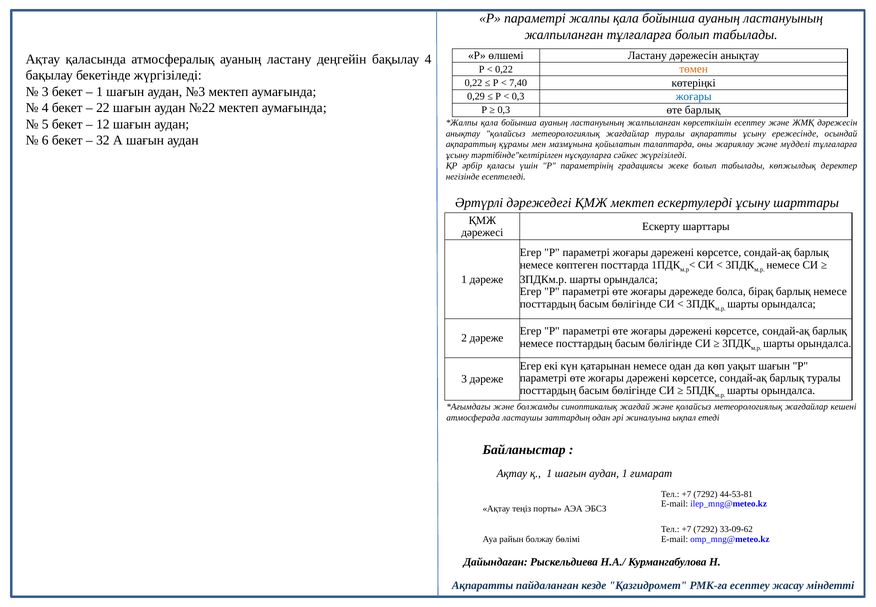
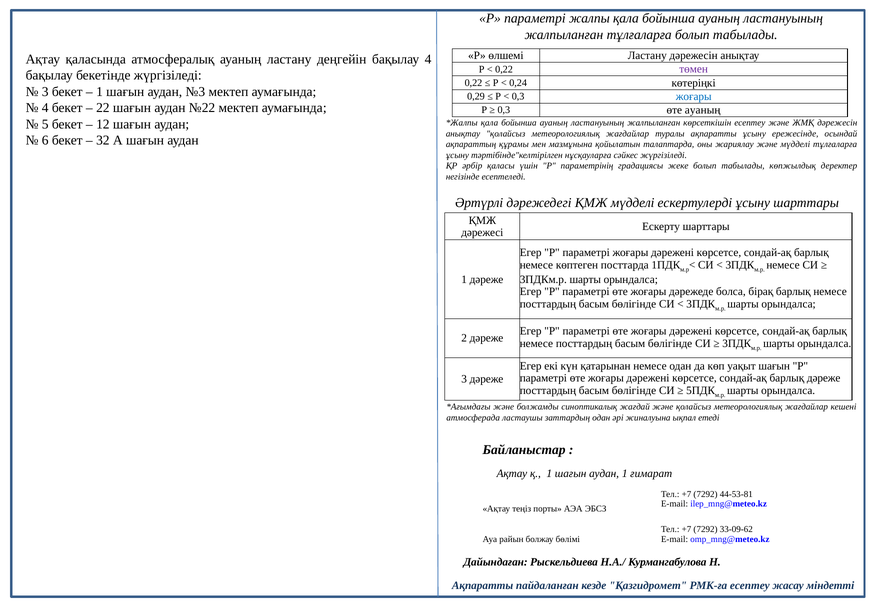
төмен colour: orange -> purple
7,40: 7,40 -> 0,24
өте барлық: барлық -> ауаның
ҚМЖ мектеп: мектеп -> мүдделі
барлық туралы: туралы -> дәреже
